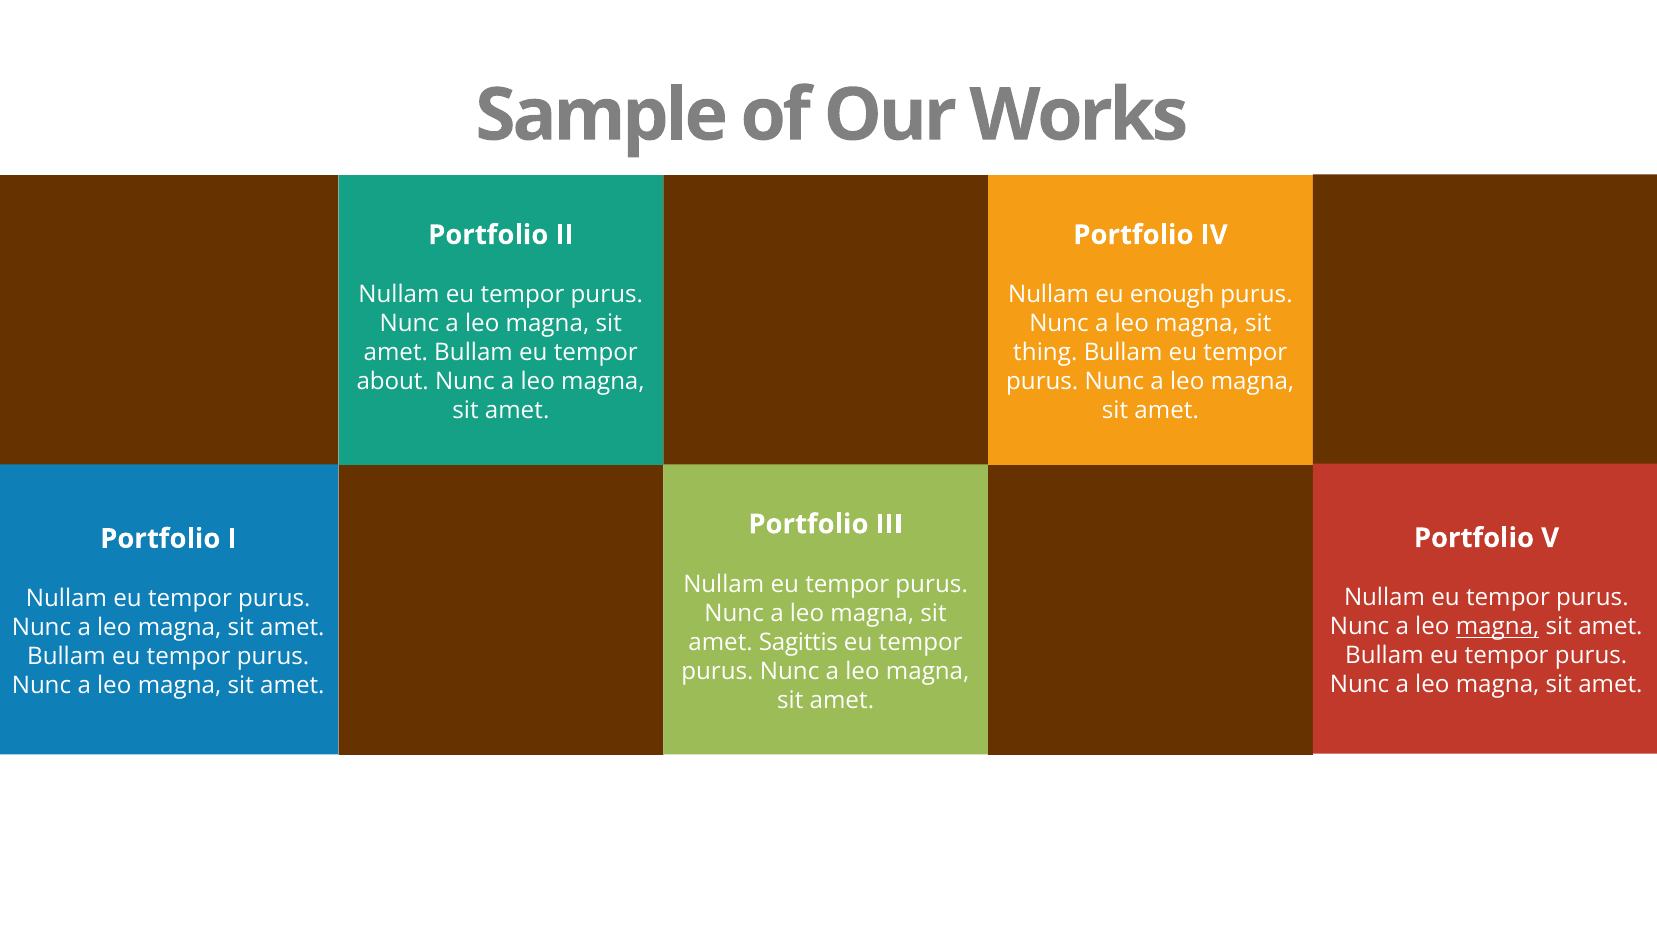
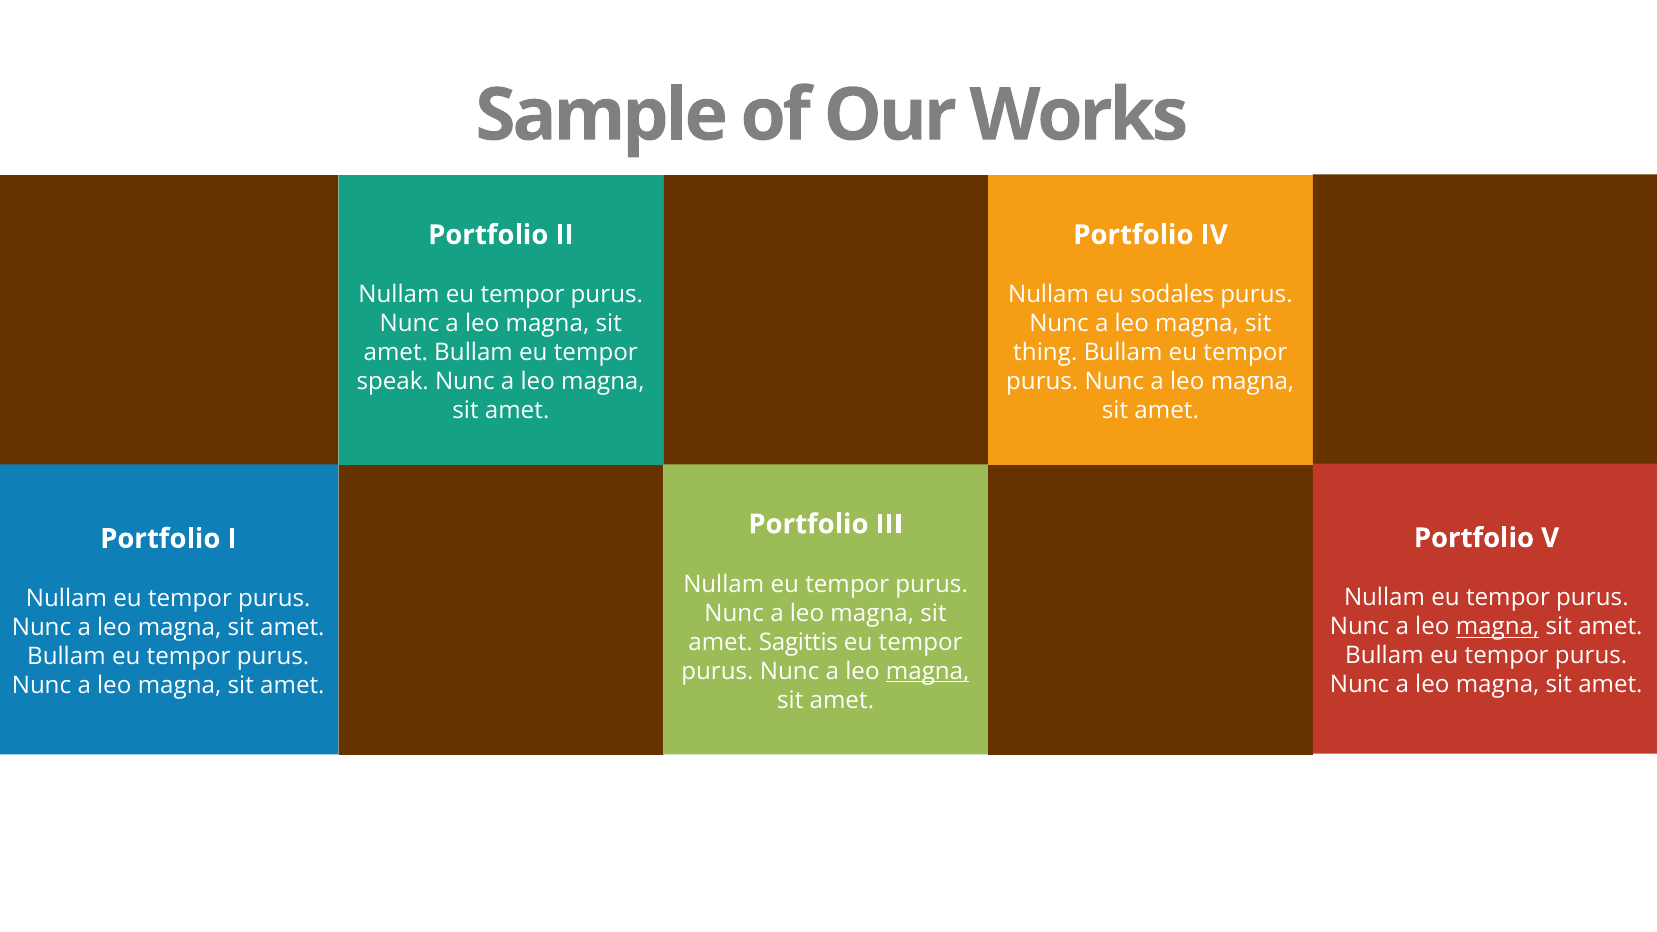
enough: enough -> sodales
about: about -> speak
magna at (928, 671) underline: none -> present
